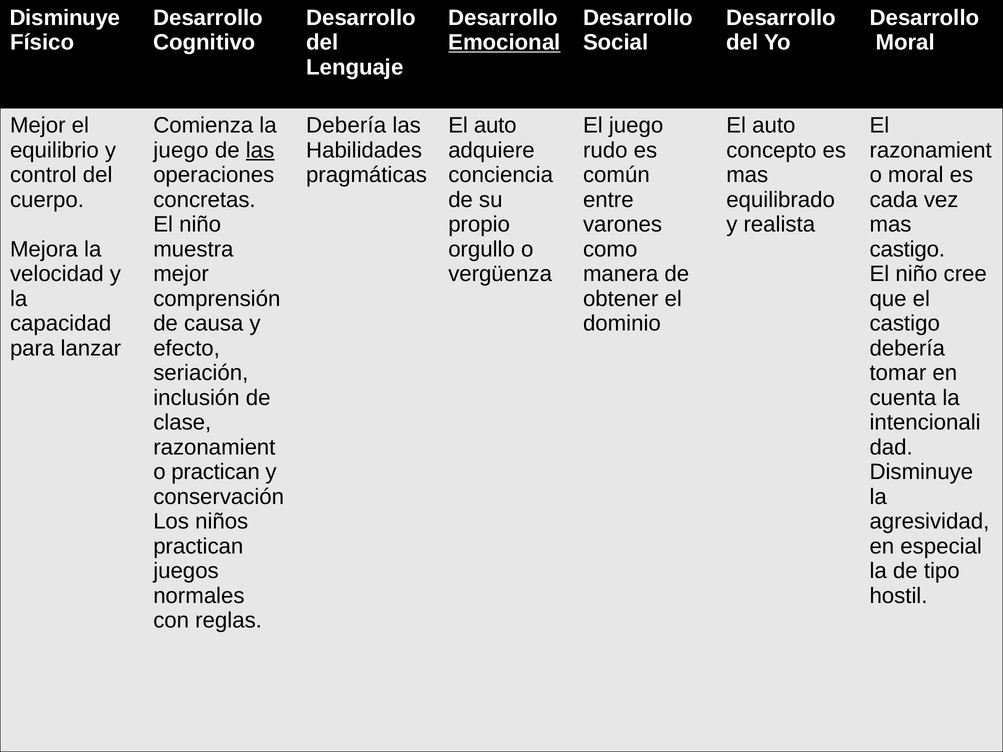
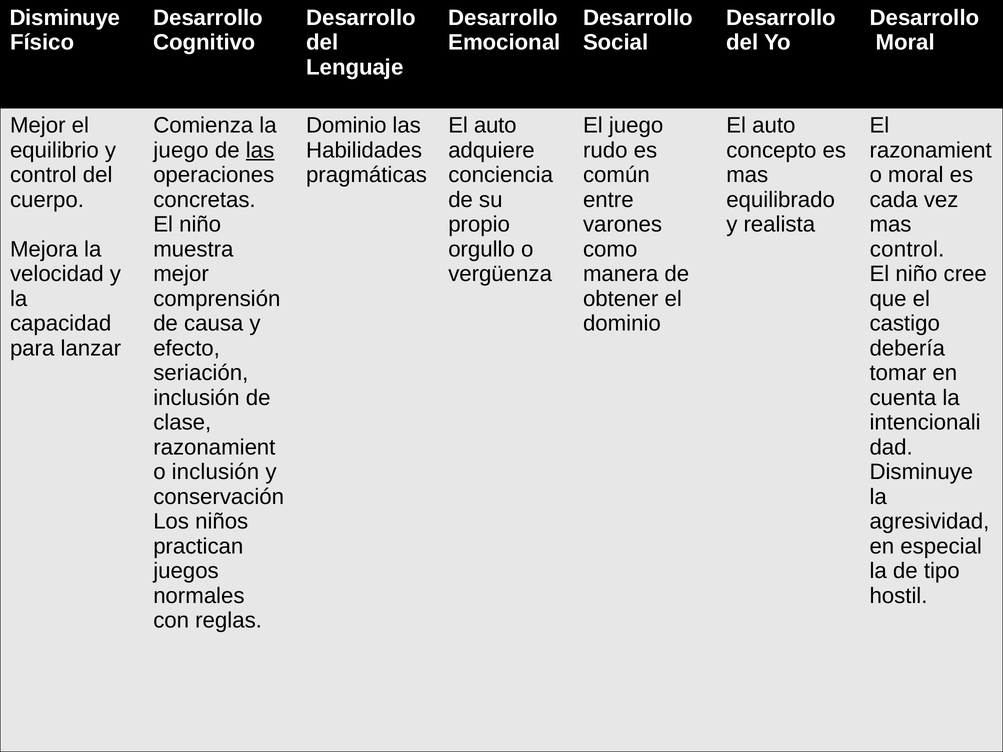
Emocional underline: present -> none
Debería at (346, 126): Debería -> Dominio
castigo at (907, 249): castigo -> control
o practican: practican -> inclusión
